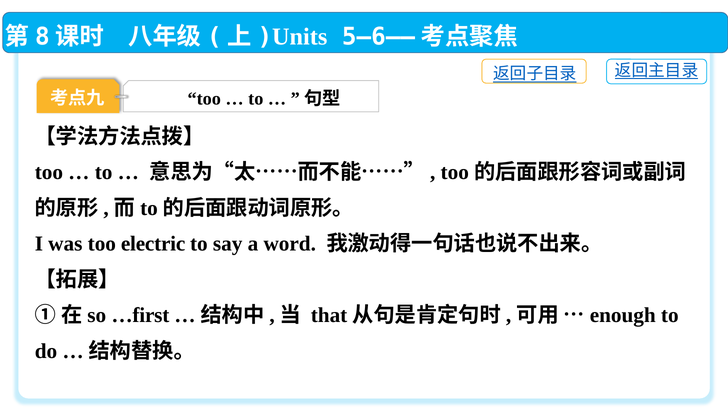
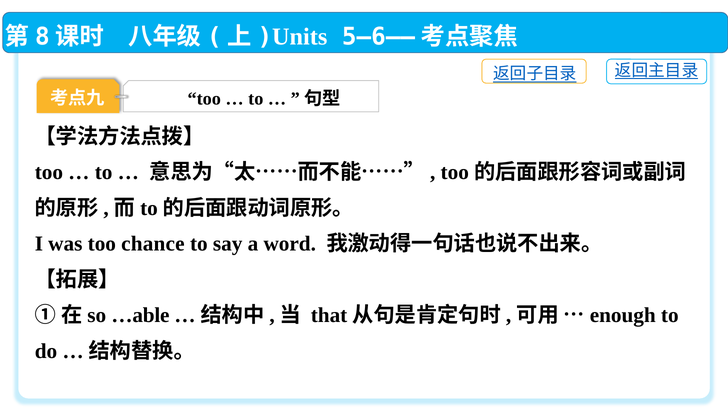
electric: electric -> chance
…first: …first -> …able
